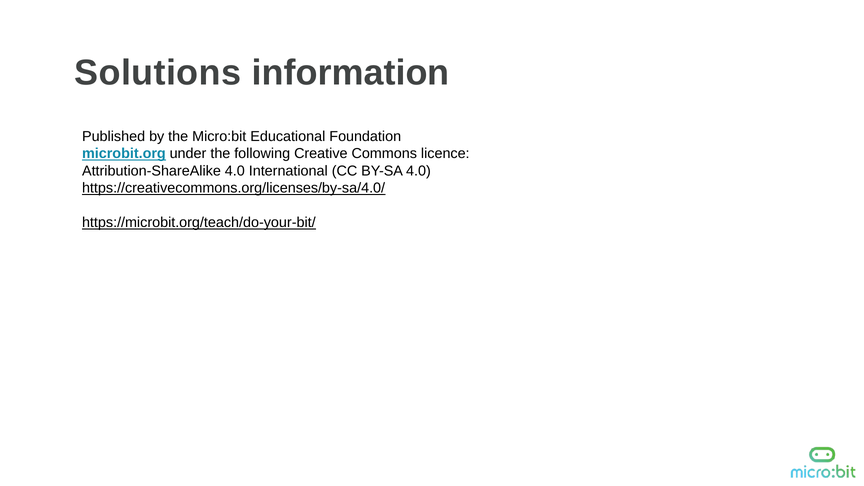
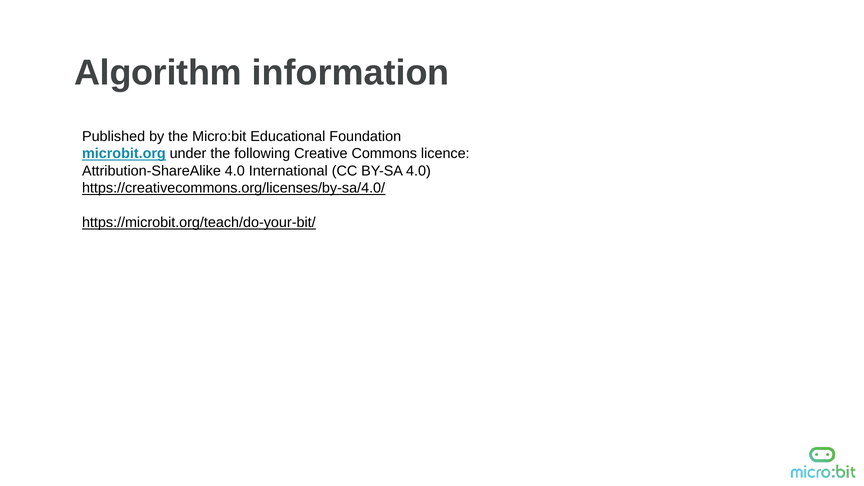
Solutions: Solutions -> Algorithm
